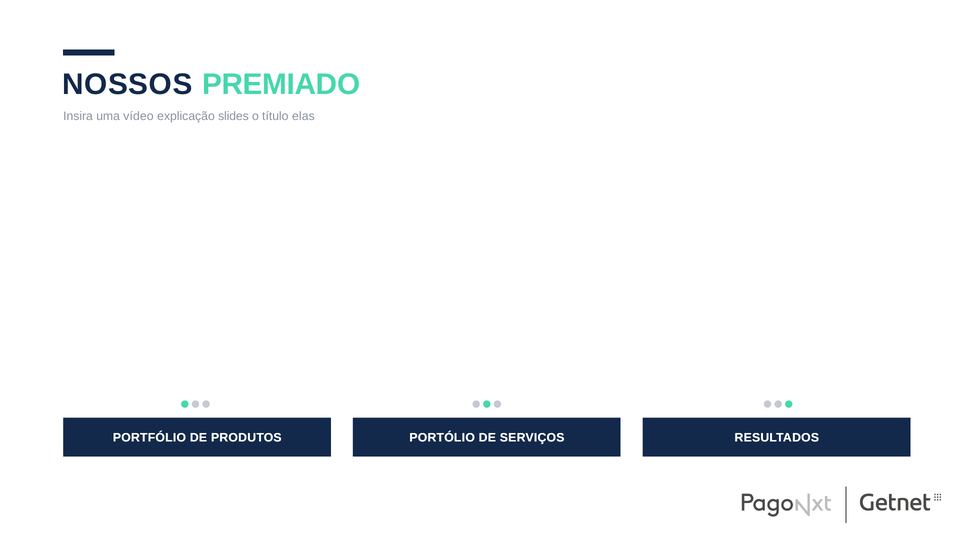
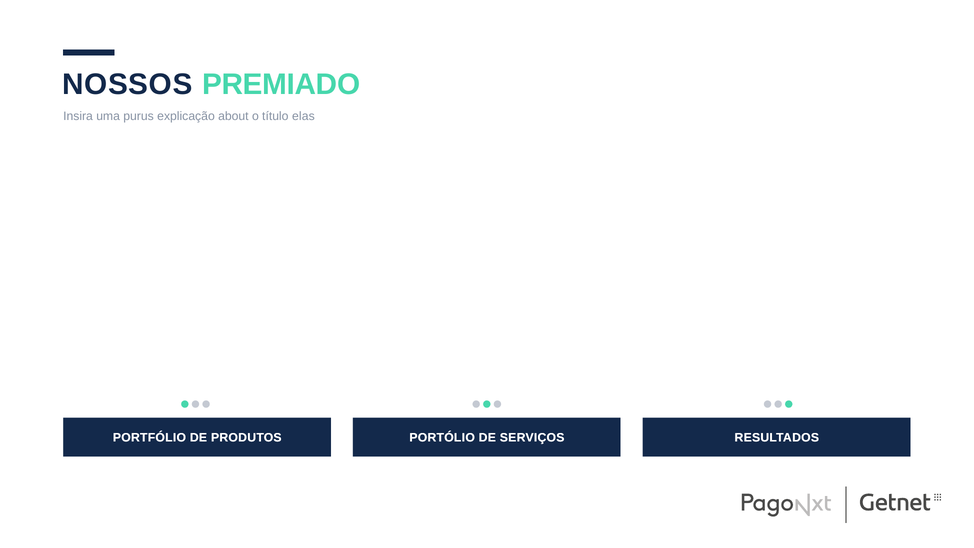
vídeo: vídeo -> purus
slides: slides -> about
